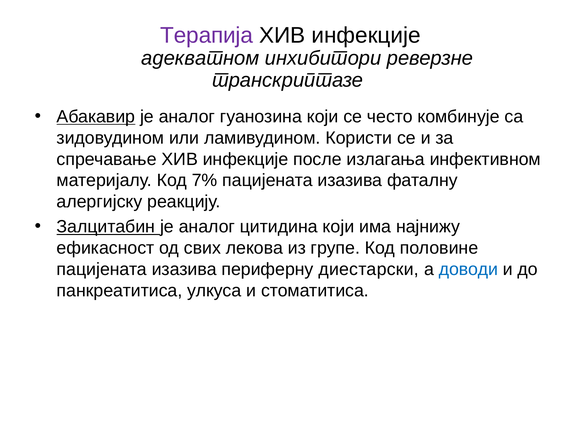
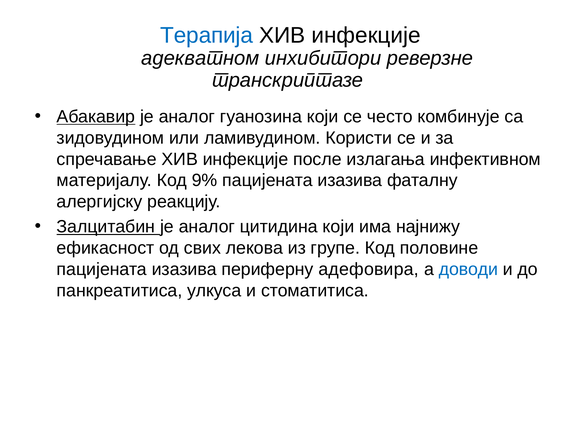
Терапија colour: purple -> blue
7%: 7% -> 9%
диестарски: диестарски -> адефовира
